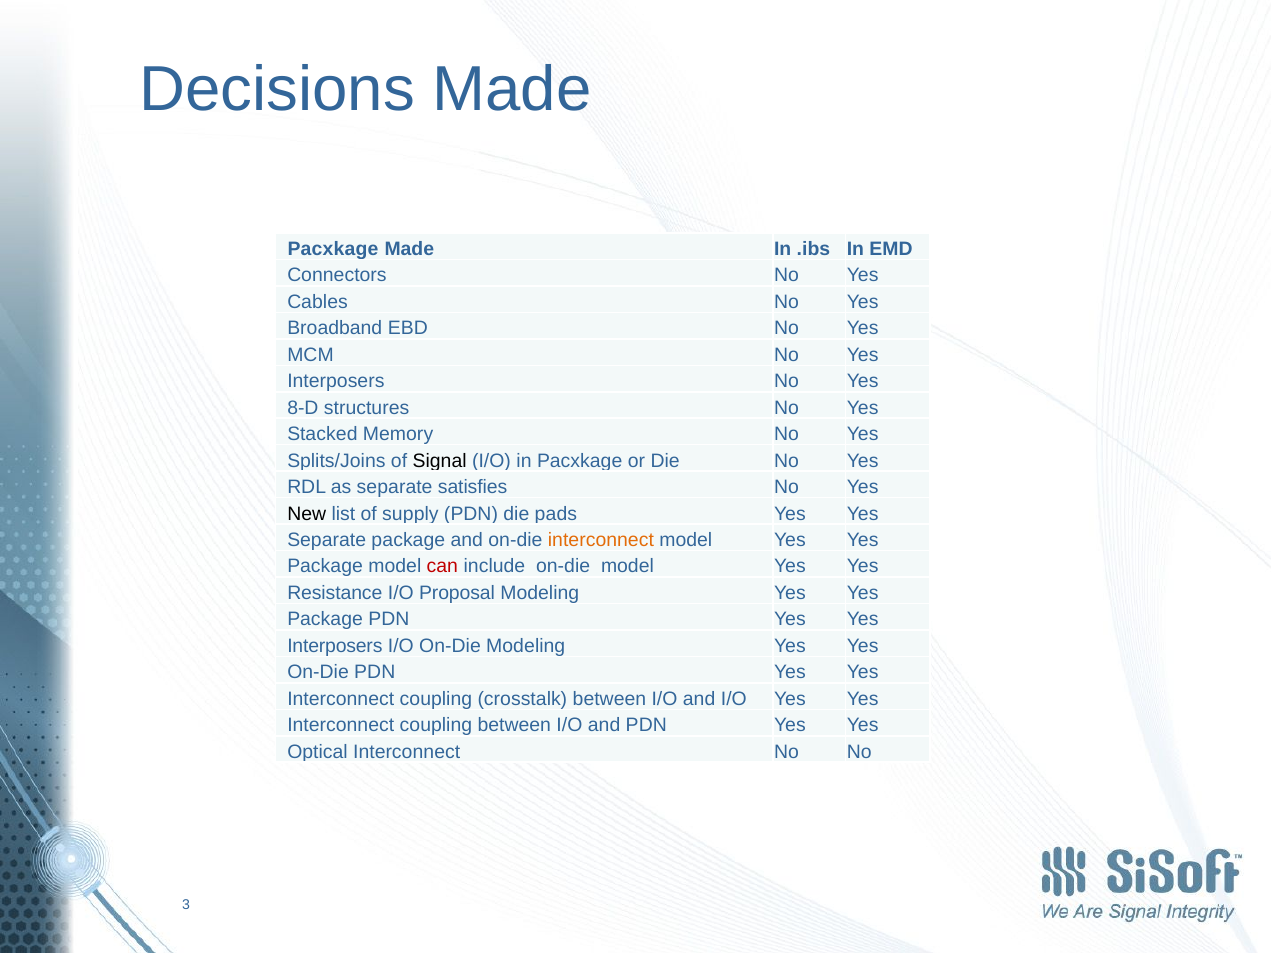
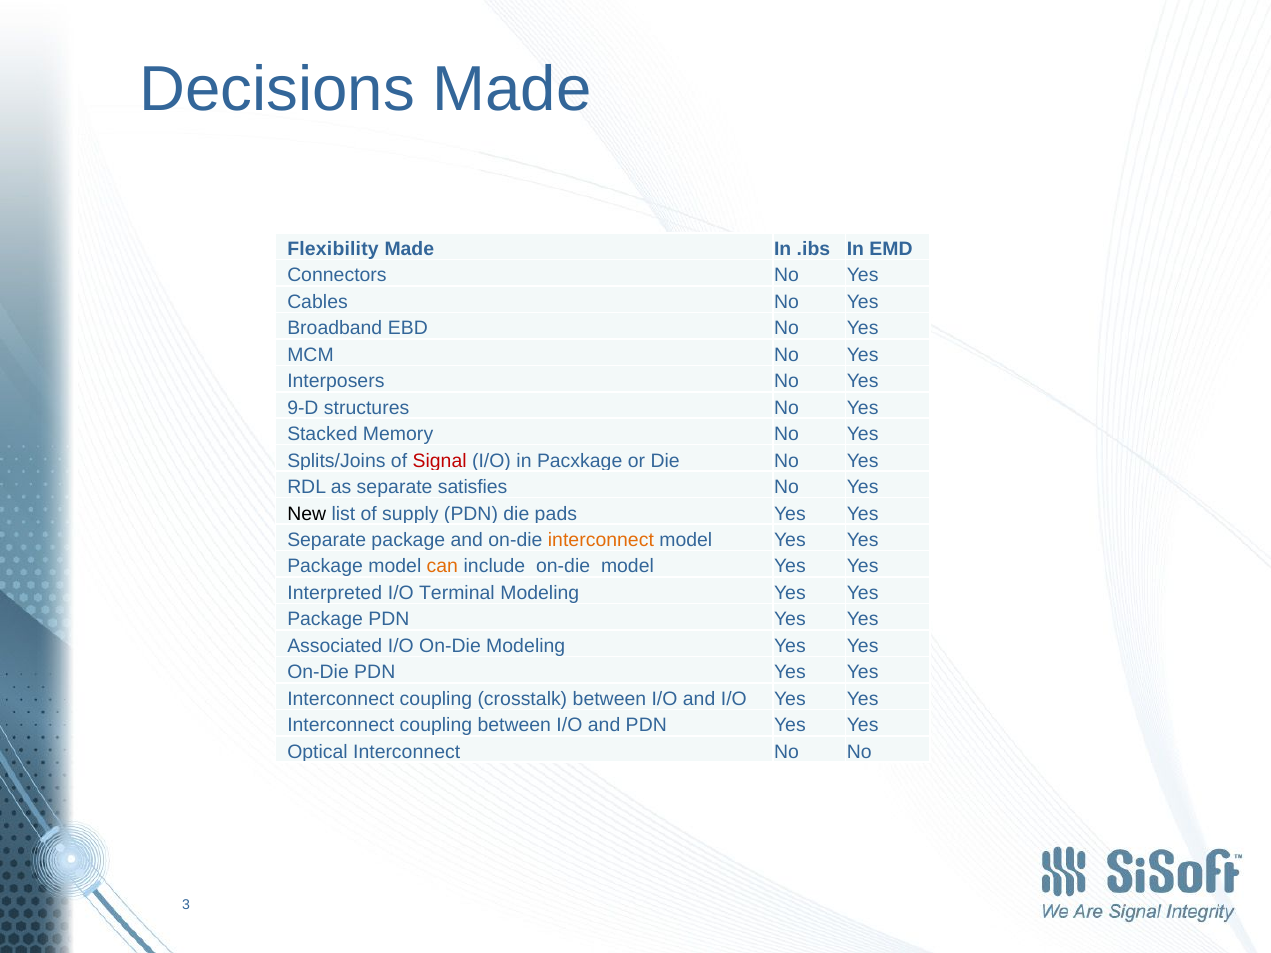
Pacxkage at (333, 249): Pacxkage -> Flexibility
8-D: 8-D -> 9-D
Signal colour: black -> red
can colour: red -> orange
Resistance: Resistance -> Interpreted
Proposal: Proposal -> Terminal
Interposers at (335, 646): Interposers -> Associated
